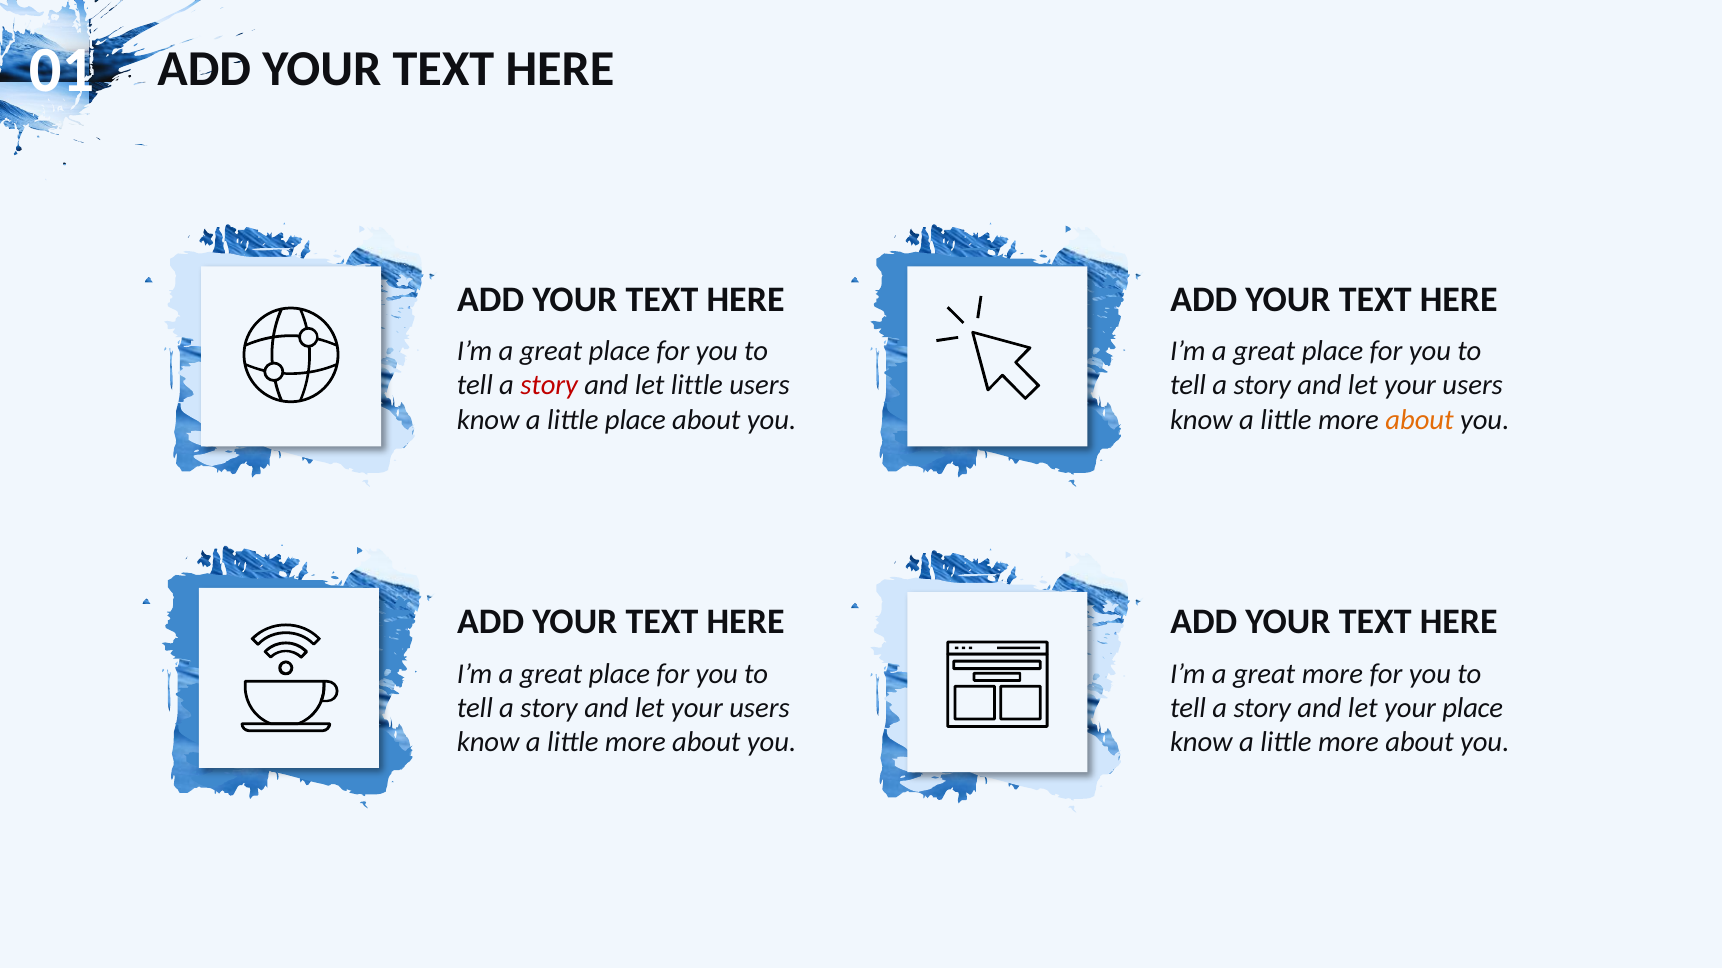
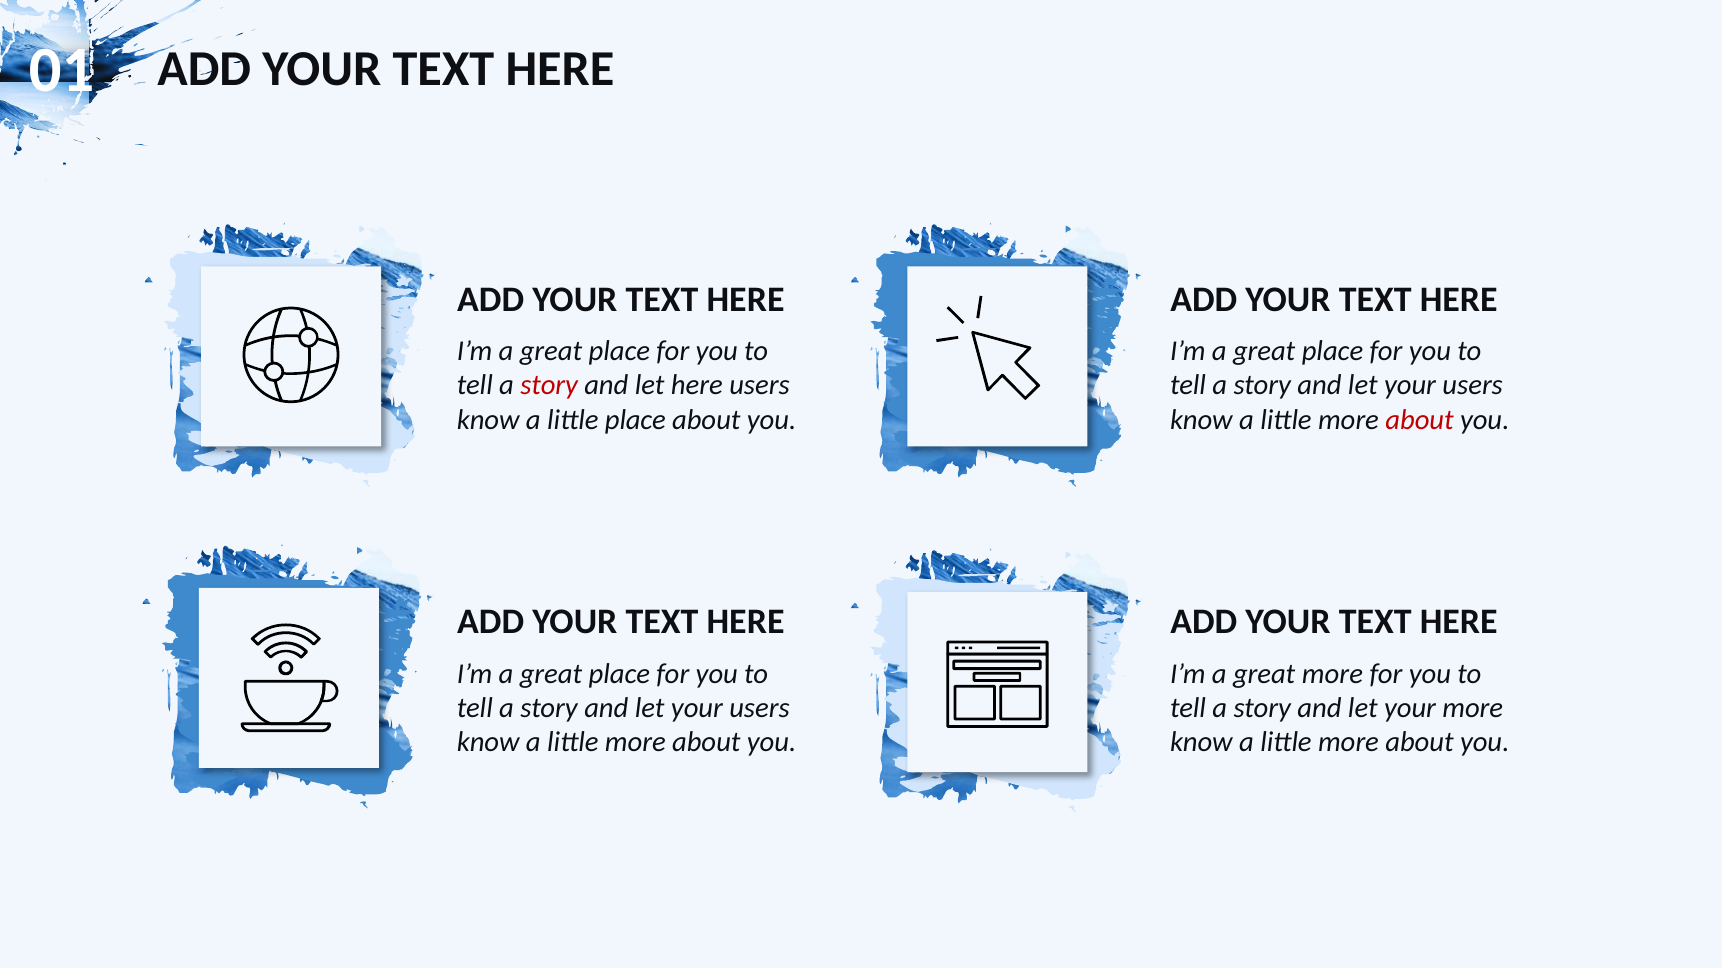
let little: little -> here
about at (1420, 420) colour: orange -> red
your place: place -> more
